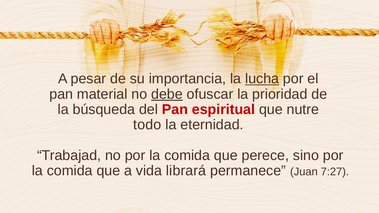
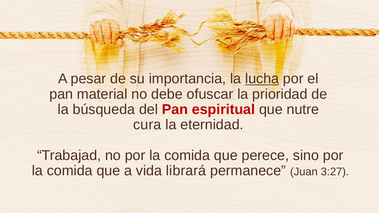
debe underline: present -> none
todo: todo -> cura
7:27: 7:27 -> 3:27
